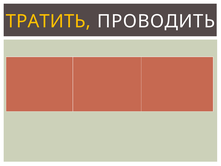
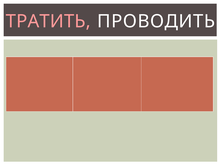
ТРАТИТЬ colour: yellow -> pink
